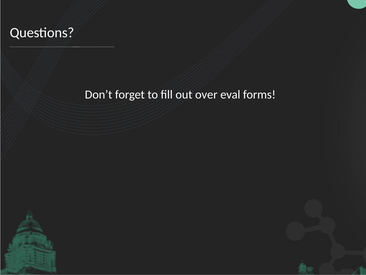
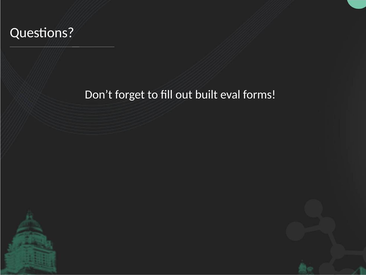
over: over -> built
